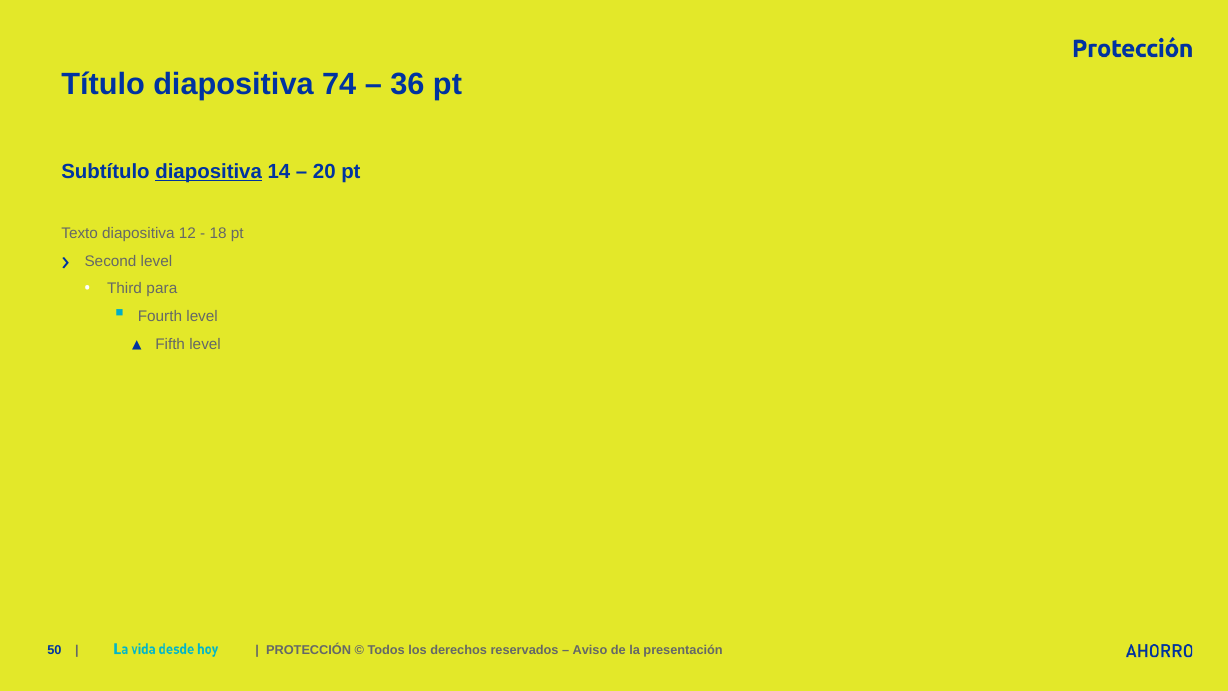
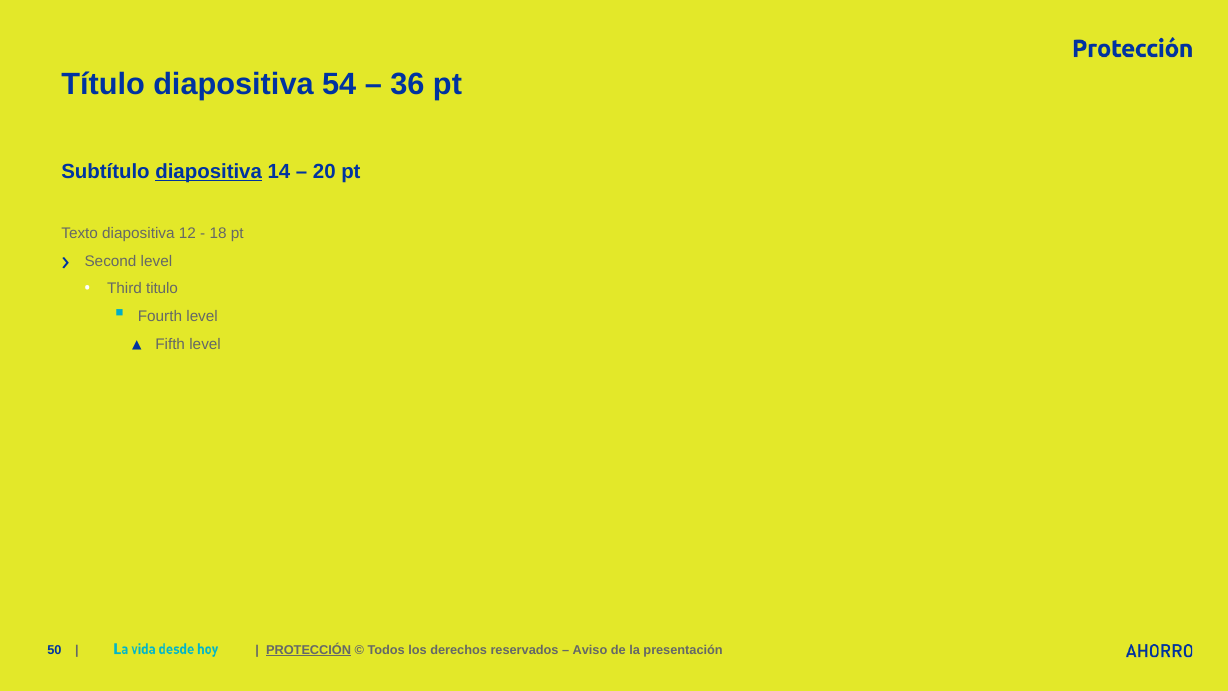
74: 74 -> 54
para: para -> titulo
PROTECCIÓN underline: none -> present
